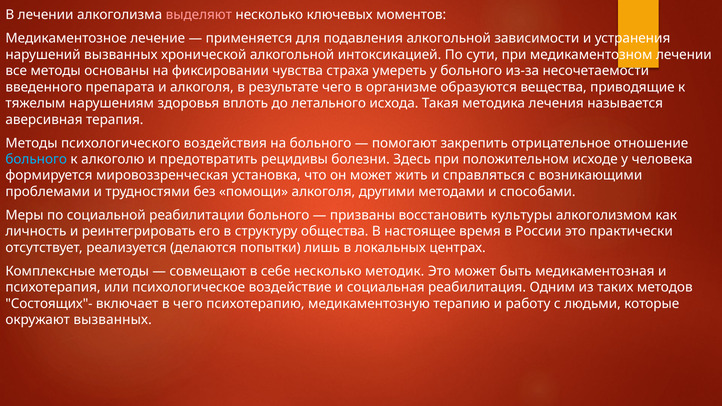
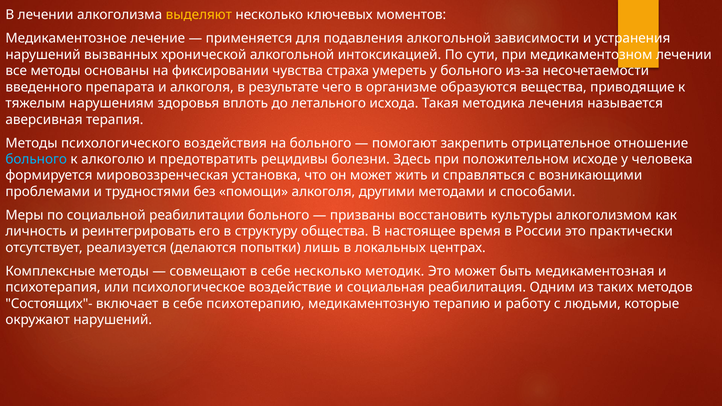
выделяют colour: pink -> yellow
включает в чего: чего -> себе
окружают вызванных: вызванных -> нарушений
